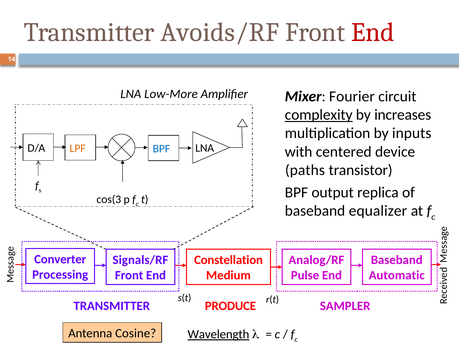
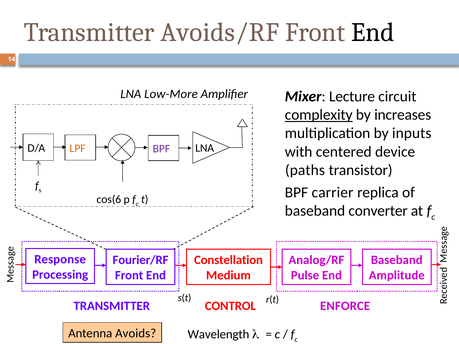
End at (373, 32) colour: red -> black
Fourier: Fourier -> Lecture
BPF at (161, 149) colour: blue -> purple
output: output -> carrier
cos(3: cos(3 -> cos(6
equalizer: equalizer -> converter
Converter: Converter -> Response
Signals/RF: Signals/RF -> Fourier/RF
Automatic: Automatic -> Amplitude
PRODUCE: PRODUCE -> CONTROL
SAMPLER: SAMPLER -> ENFORCE
Cosine: Cosine -> Avoids
Wavelength underline: present -> none
